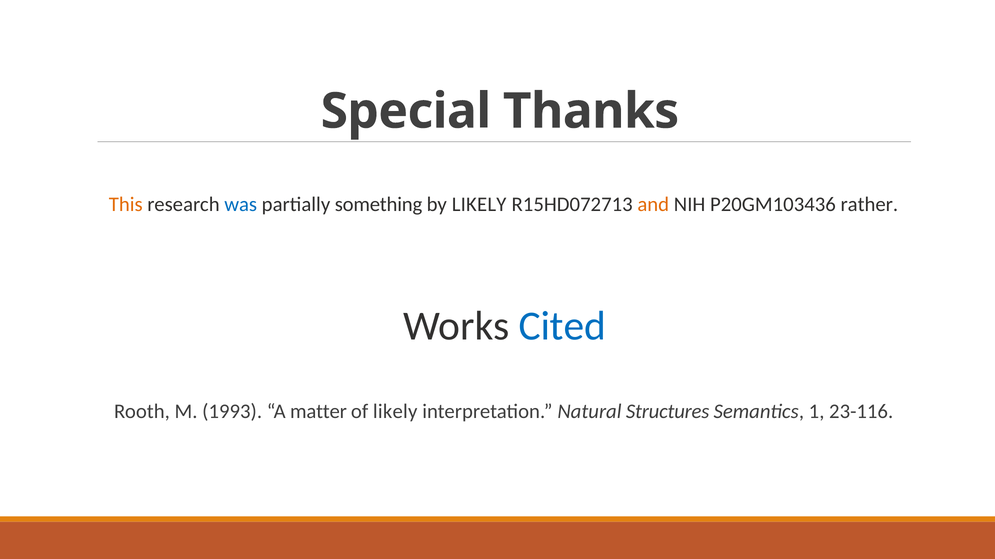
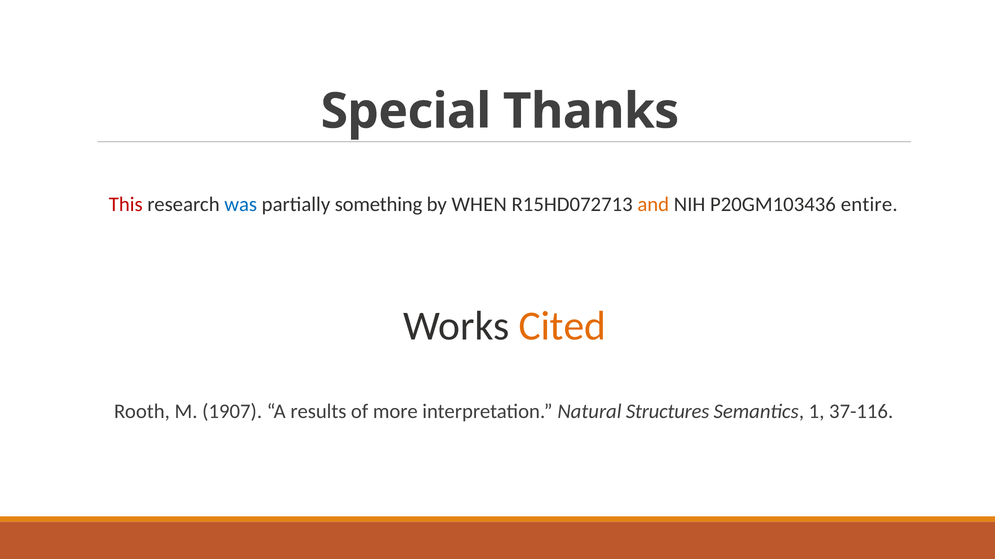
This colour: orange -> red
by LIKELY: LIKELY -> WHEN
rather: rather -> entire
Cited colour: blue -> orange
1993: 1993 -> 1907
matter: matter -> results
of likely: likely -> more
23-116: 23-116 -> 37-116
